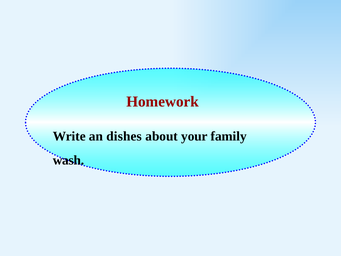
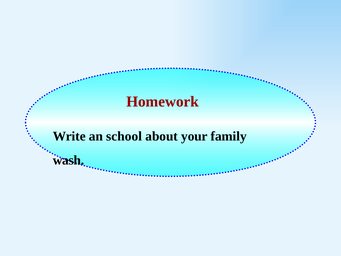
dishes: dishes -> school
